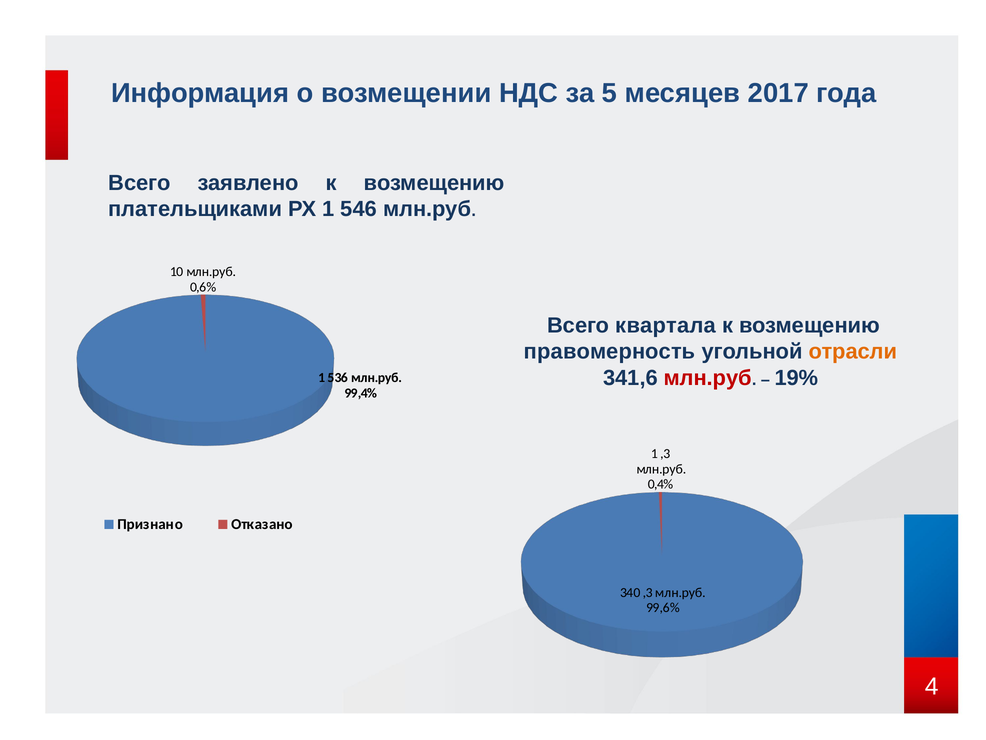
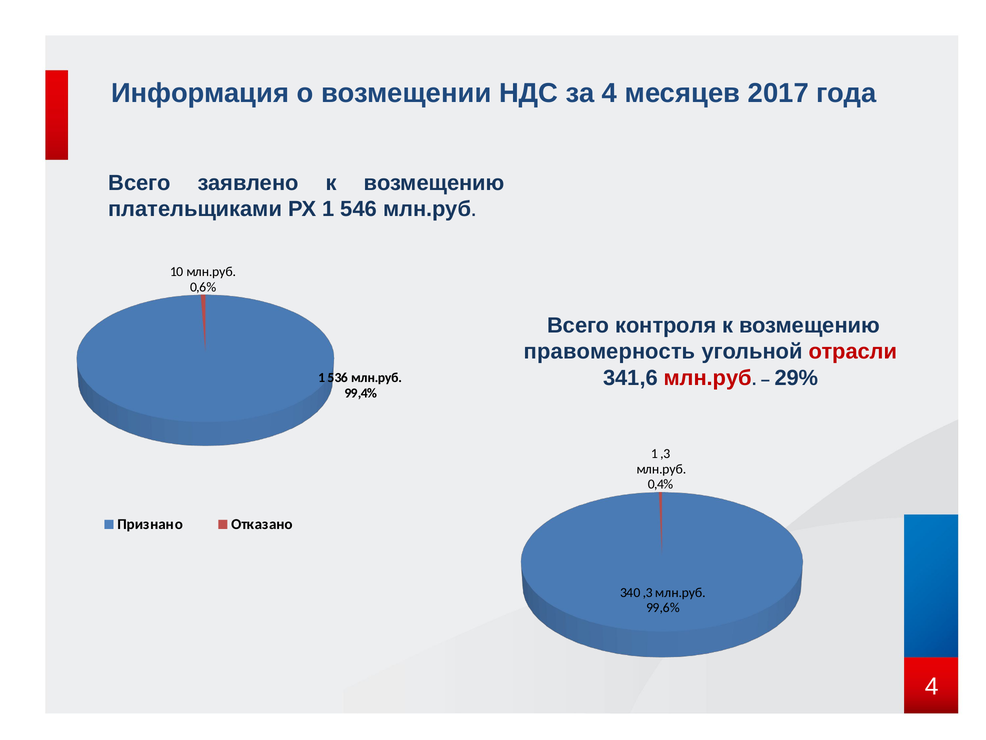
за 5: 5 -> 4
квартала: квартала -> контроля
отрасли colour: orange -> red
19%: 19% -> 29%
